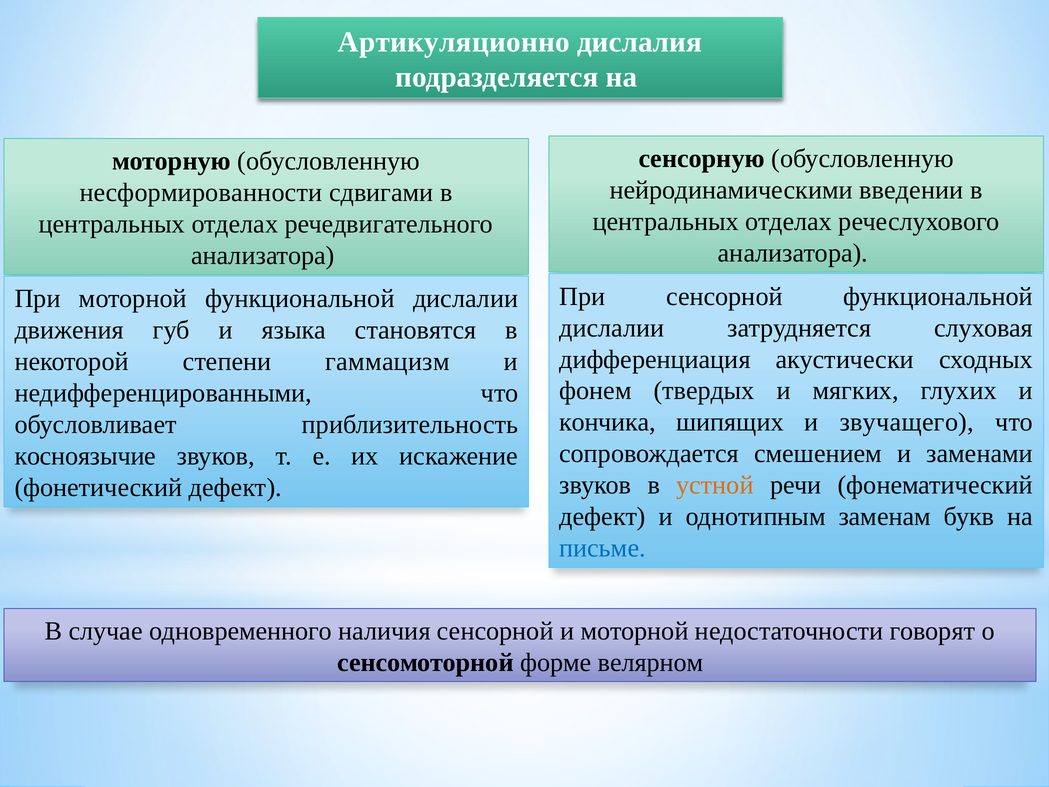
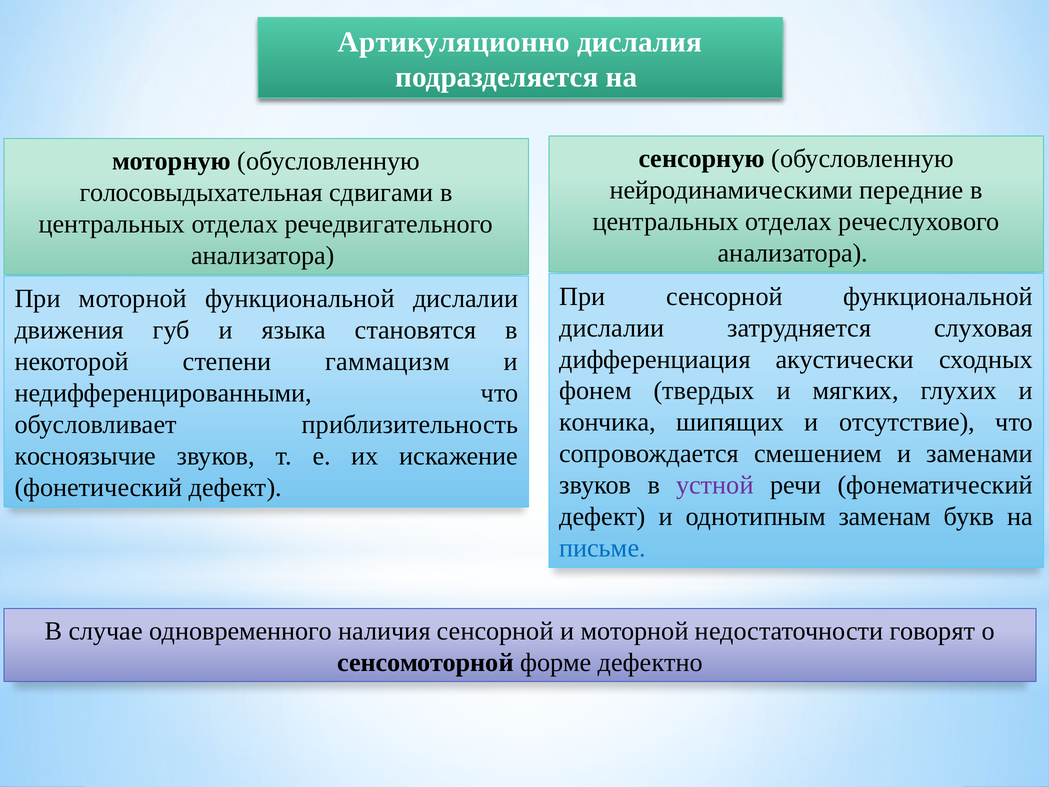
введении: введении -> передние
несформированности: несформированности -> голосовыдыхательная
звучащего: звучащего -> отсутствие
устной colour: orange -> purple
велярном: велярном -> дефектно
